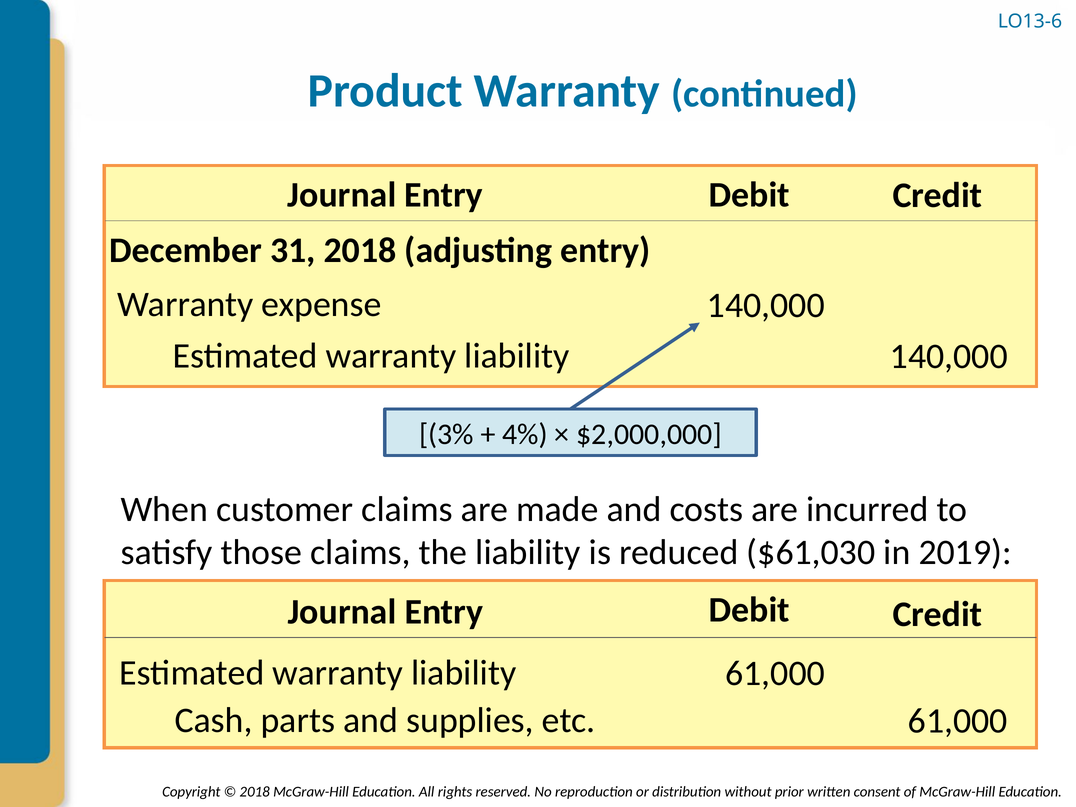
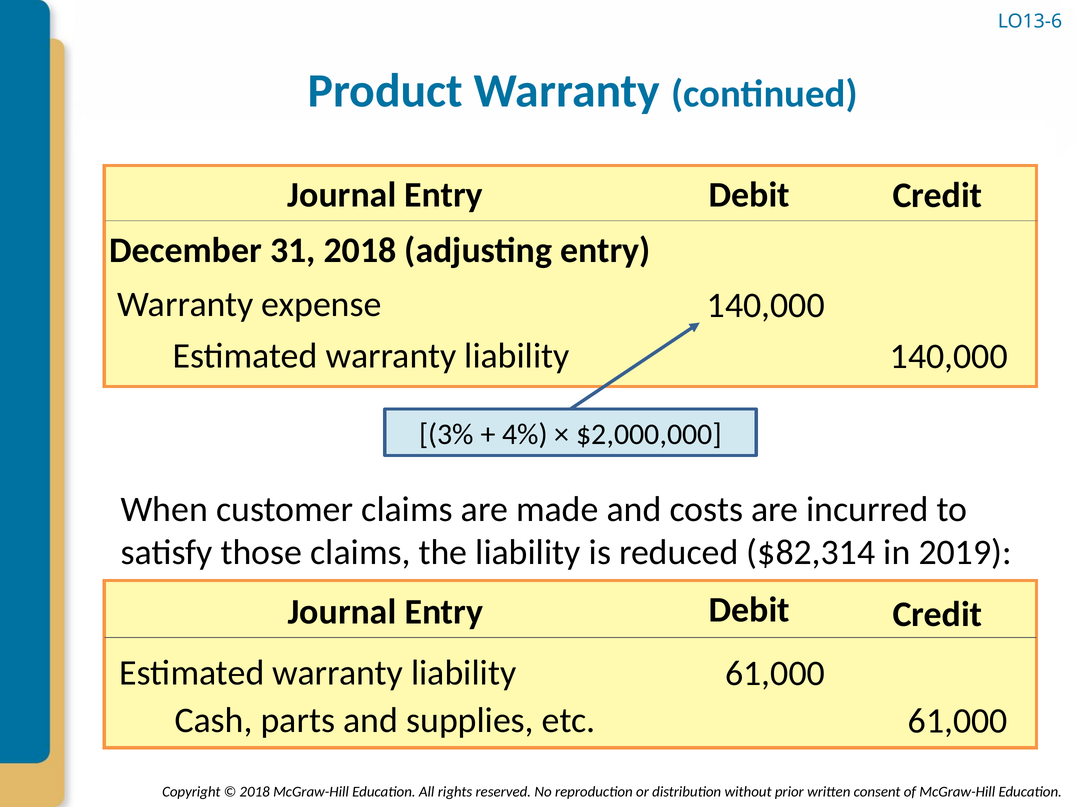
$61,030: $61,030 -> $82,314
